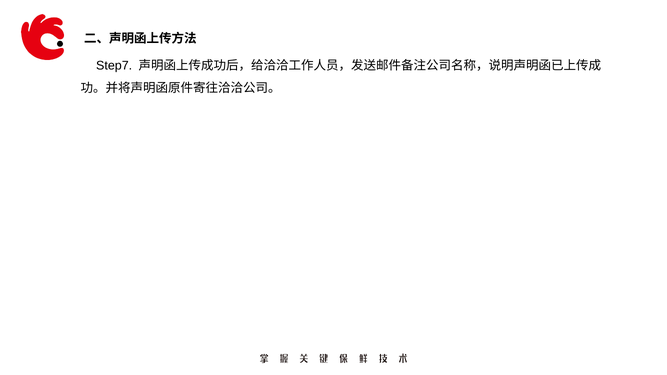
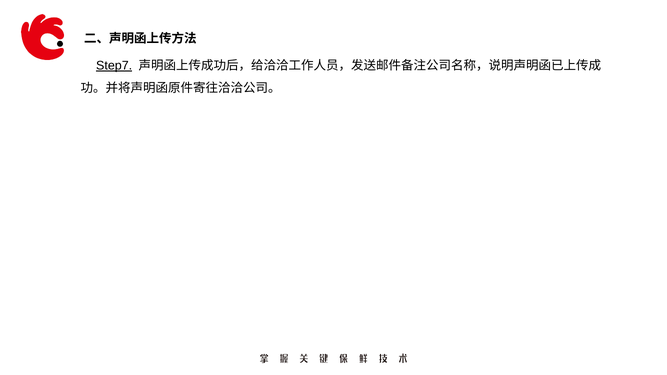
Step7 underline: none -> present
